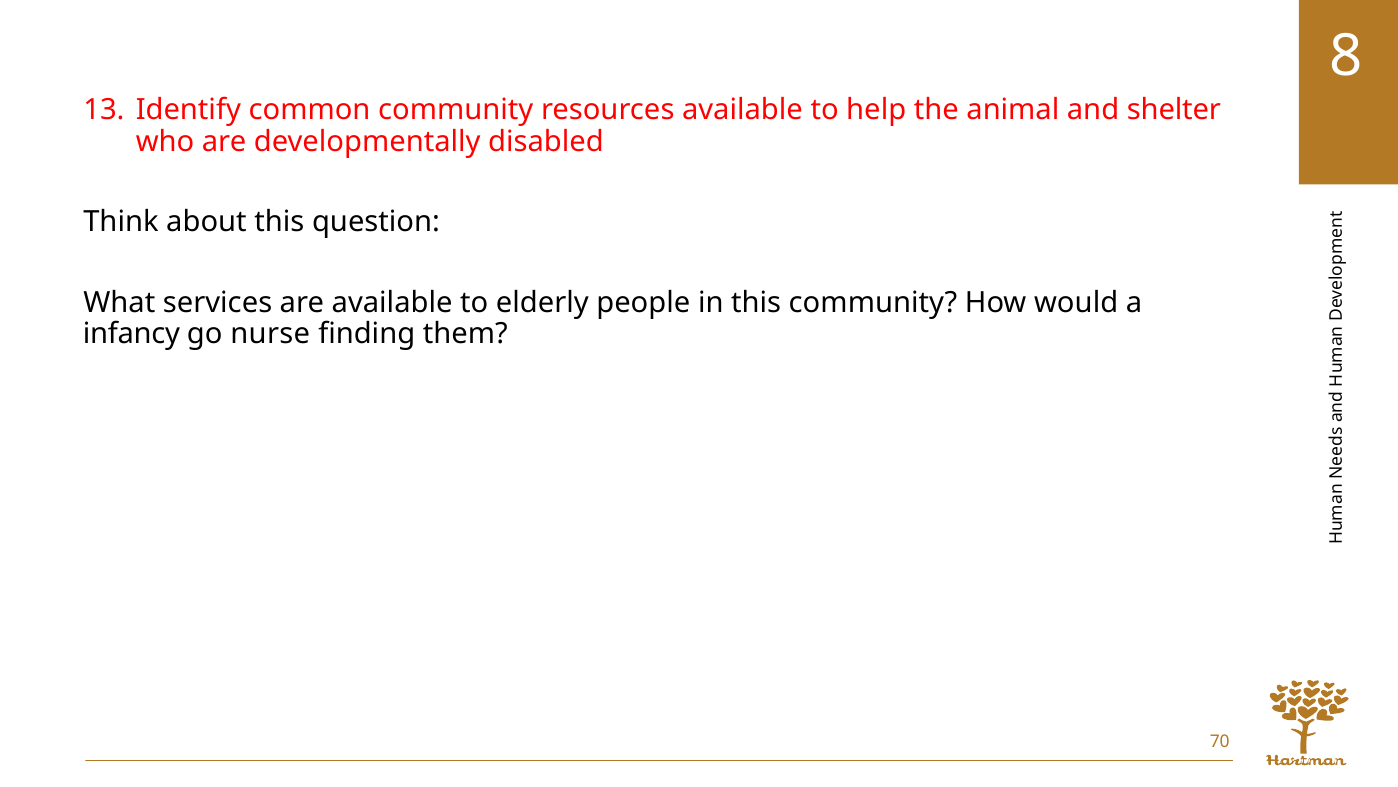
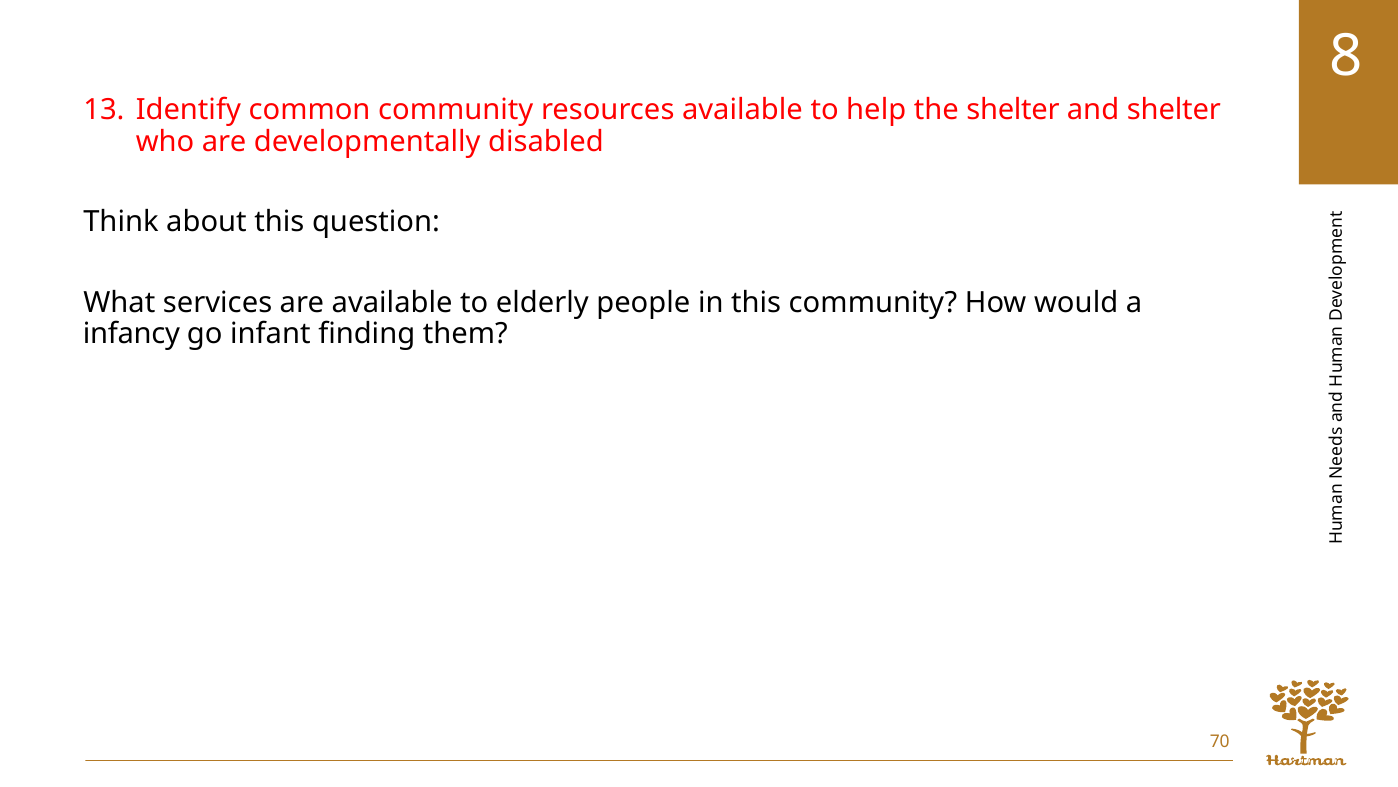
the animal: animal -> shelter
nurse: nurse -> infant
